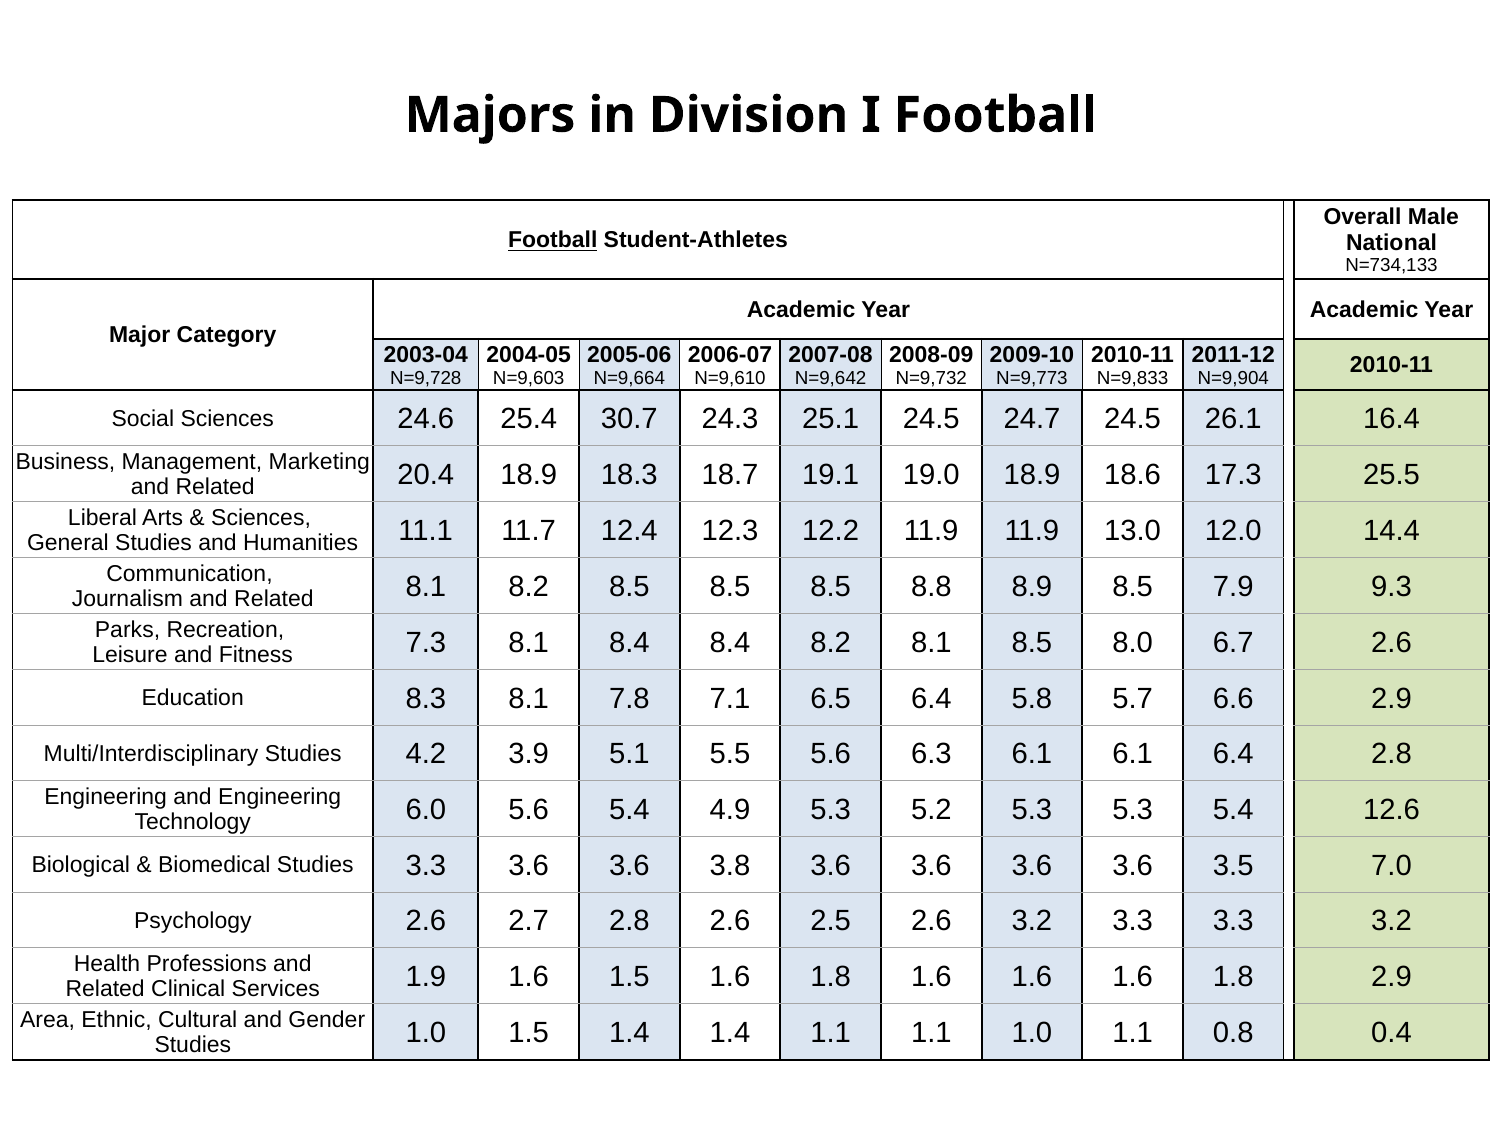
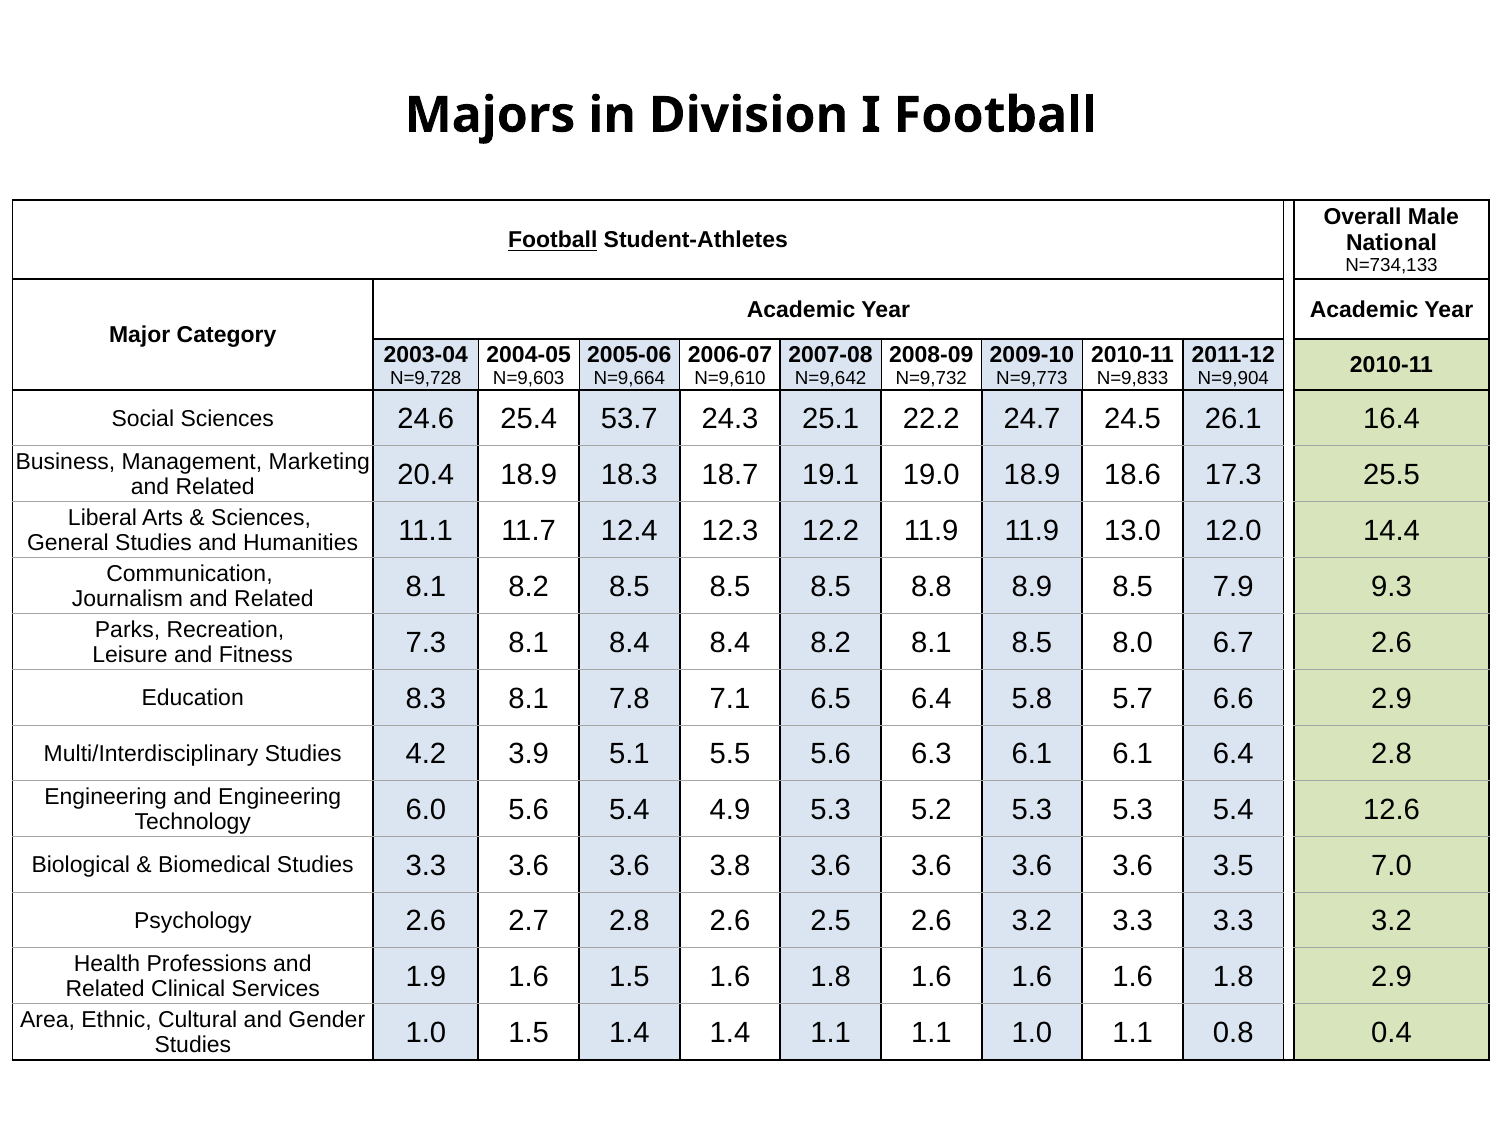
30.7: 30.7 -> 53.7
25.1 24.5: 24.5 -> 22.2
